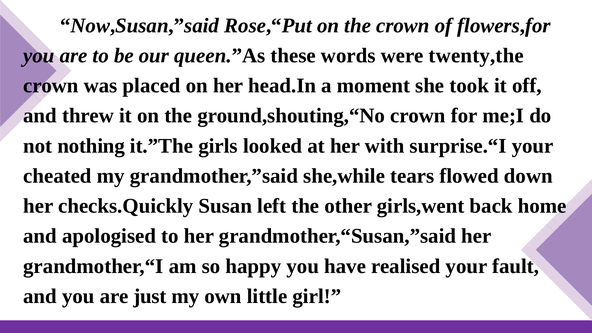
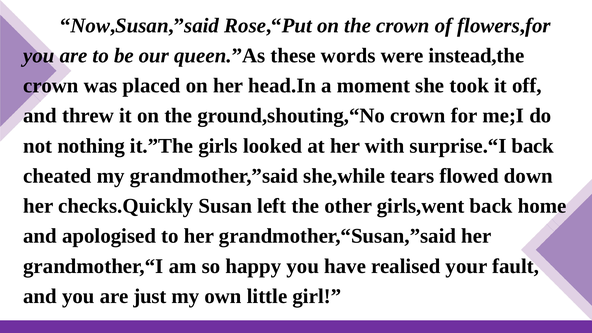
twenty,the: twenty,the -> instead,the
surprise.“I your: your -> back
